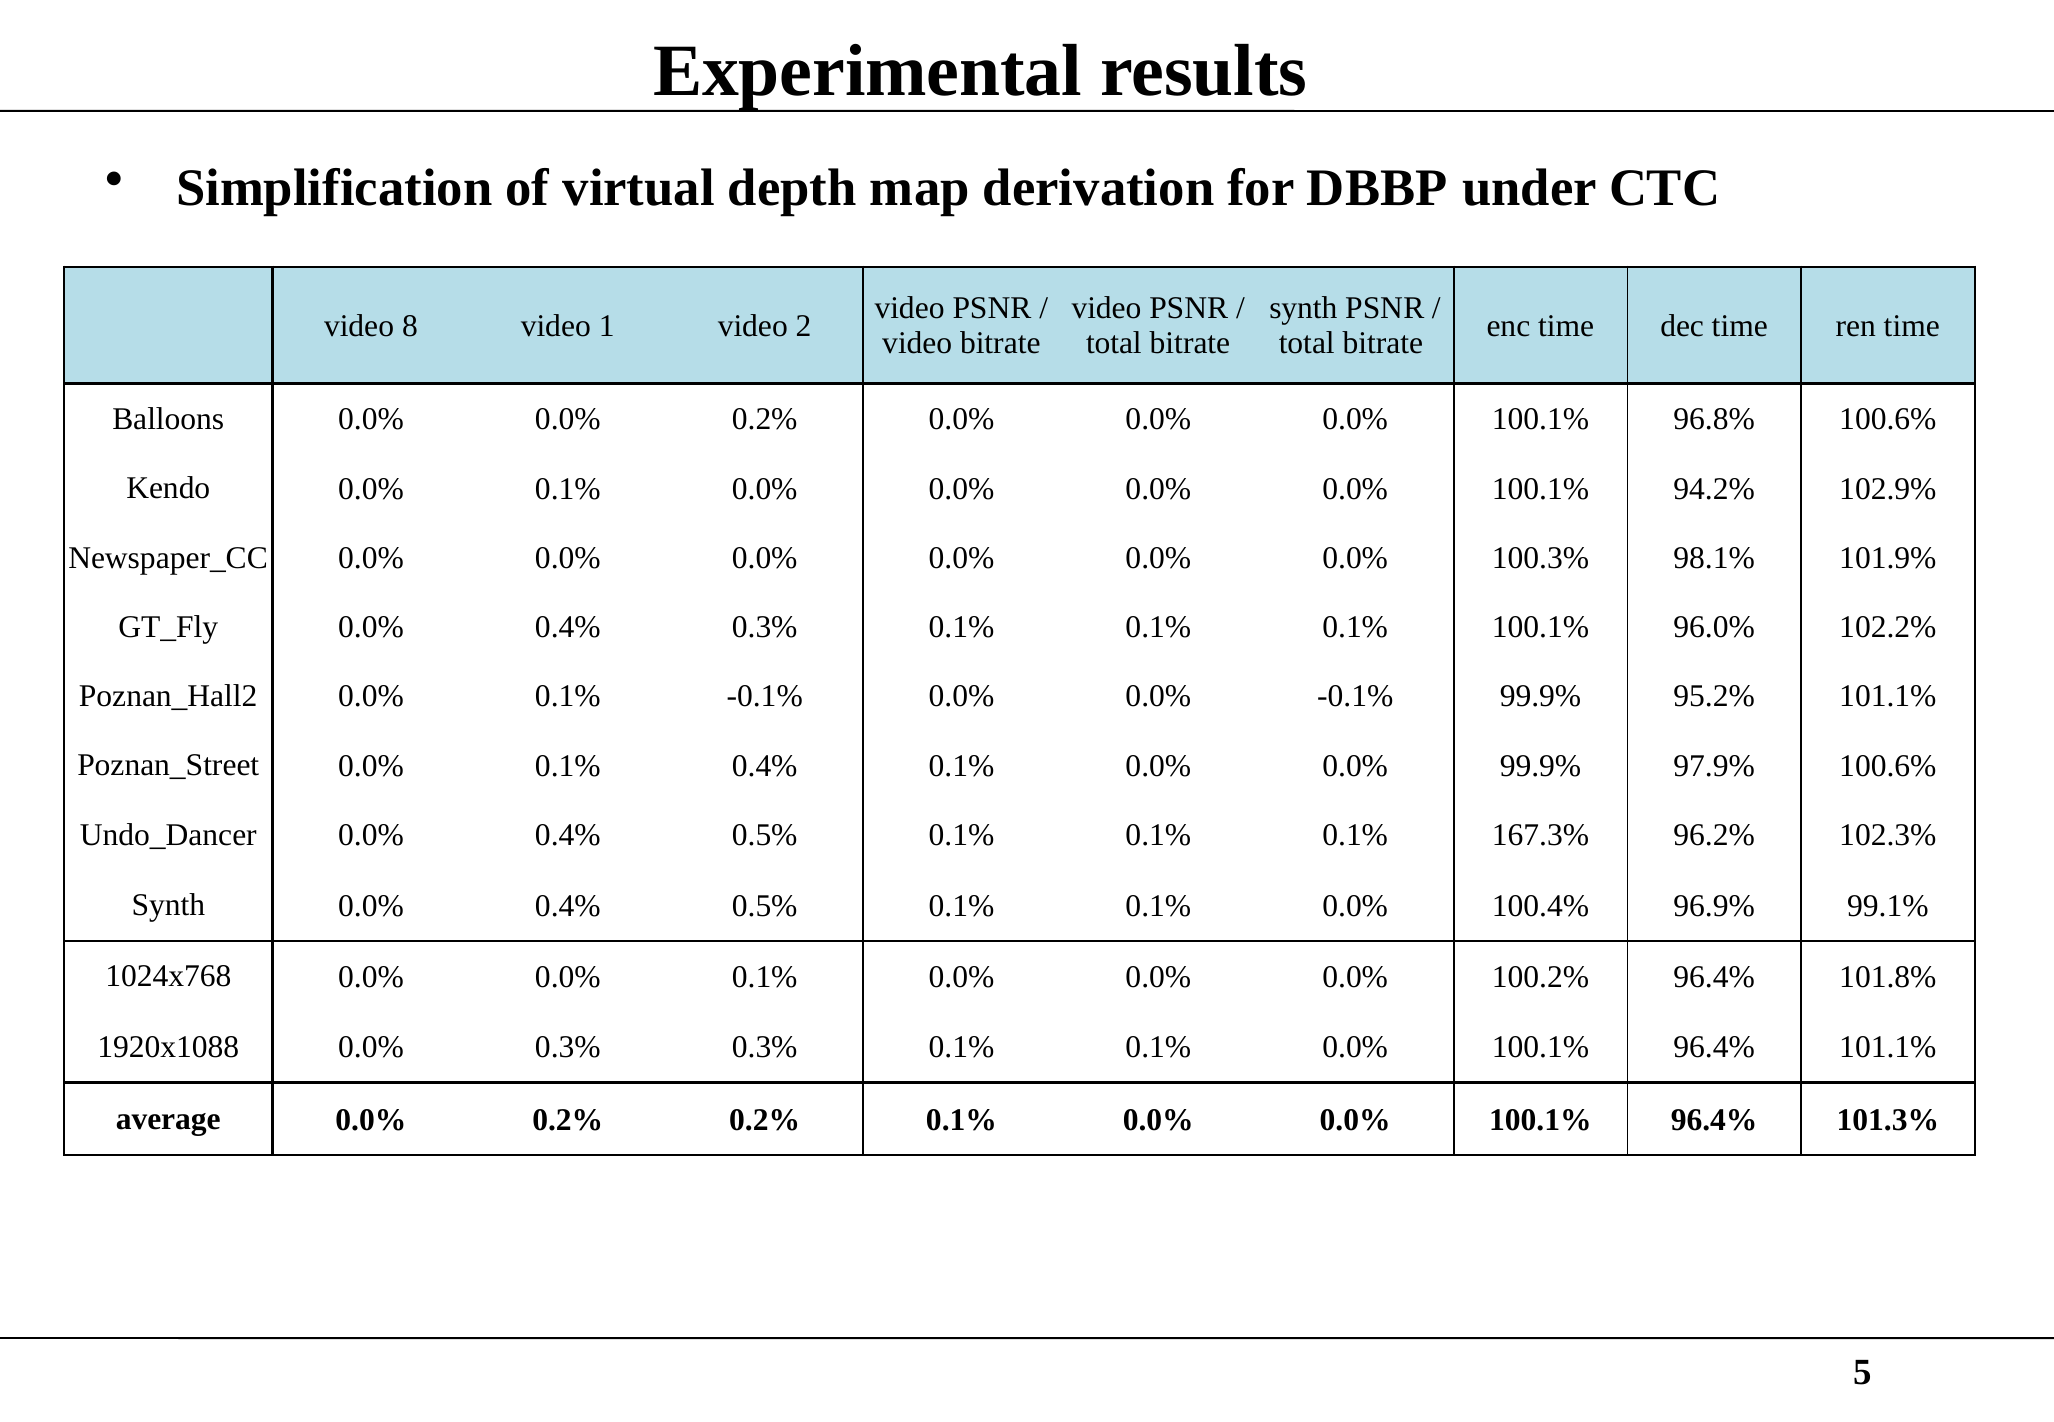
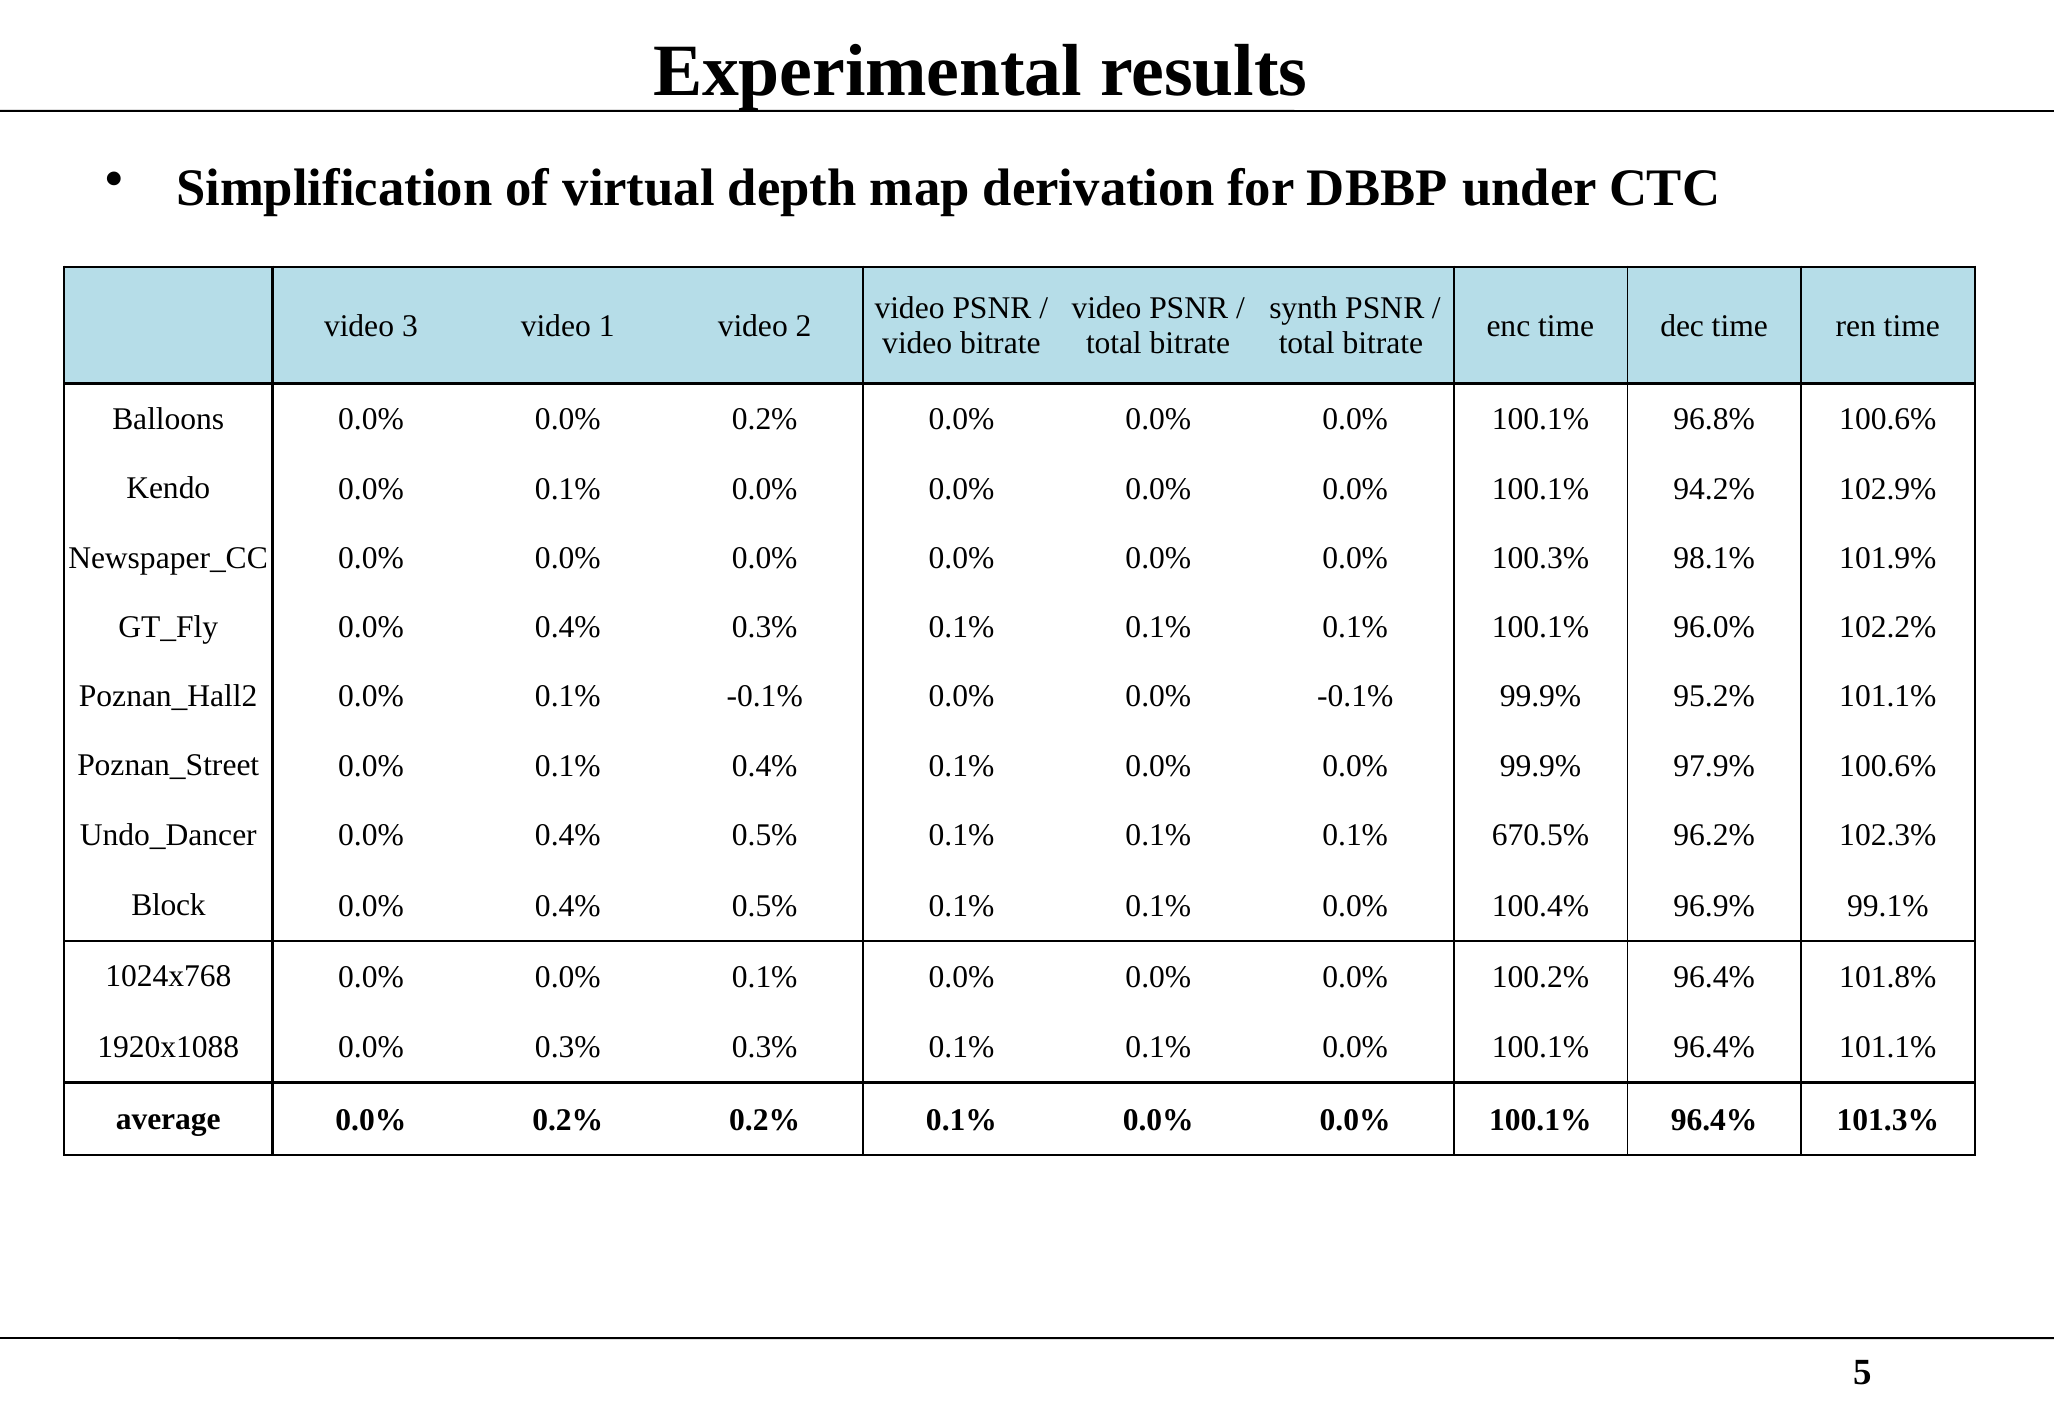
8: 8 -> 3
167.3%: 167.3% -> 670.5%
Synth at (168, 906): Synth -> Block
